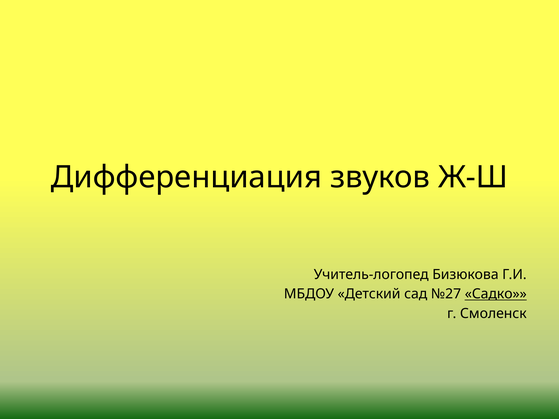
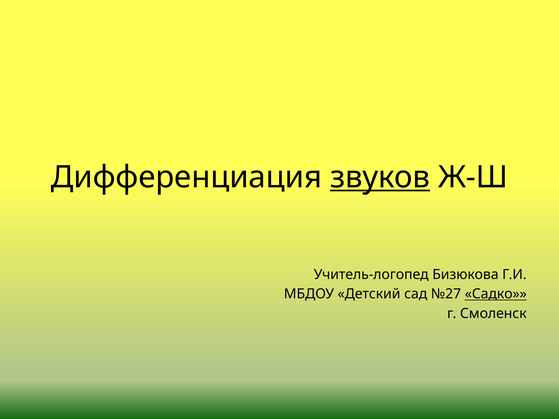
звуков underline: none -> present
